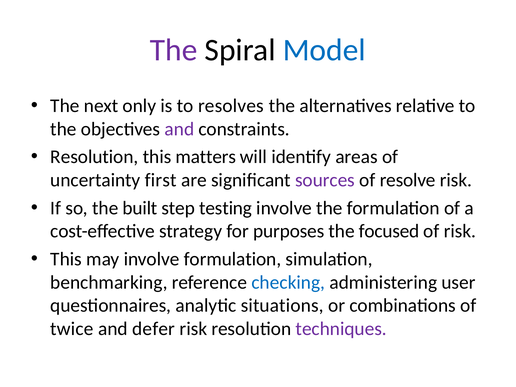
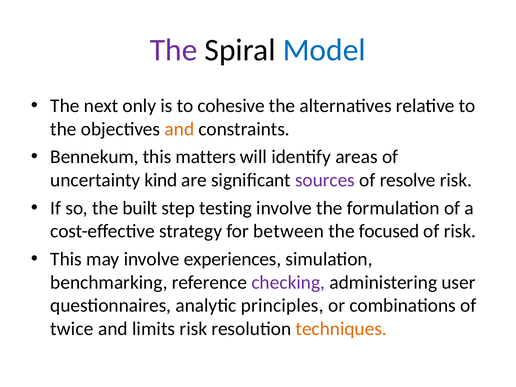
resolves: resolves -> cohesive
and at (179, 129) colour: purple -> orange
Resolution at (94, 157): Resolution -> Bennekum
first: first -> kind
purposes: purposes -> between
involve formulation: formulation -> experiences
checking colour: blue -> purple
situations: situations -> principles
defer: defer -> limits
techniques colour: purple -> orange
